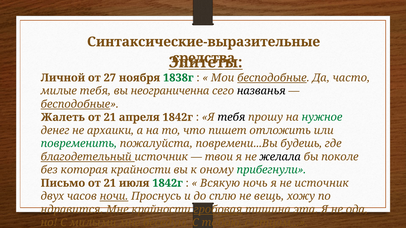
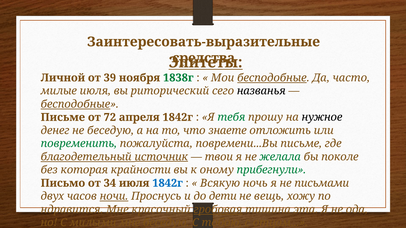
Синтаксические-выразительные: Синтаксические-выразительные -> Заинтересовать-выразительные
27: 27 -> 39
милые тебя: тебя -> июля
неограниченна: неограниченна -> риторический
Жалеть at (63, 117): Жалеть -> Письме
21 at (110, 117): 21 -> 72
тебя at (231, 117) colour: black -> green
нужное colour: green -> black
не архаики: архаики -> беседую
пишет: пишет -> знаете
повремени...Вы будешь: будешь -> письме
источник at (161, 157) underline: none -> present
желала colour: black -> green
Письмо от 21: 21 -> 34
1842г at (167, 183) colour: green -> blue
не источник: источник -> письмами
сплю: сплю -> дети
Мне крайности: крайности -> красочный
